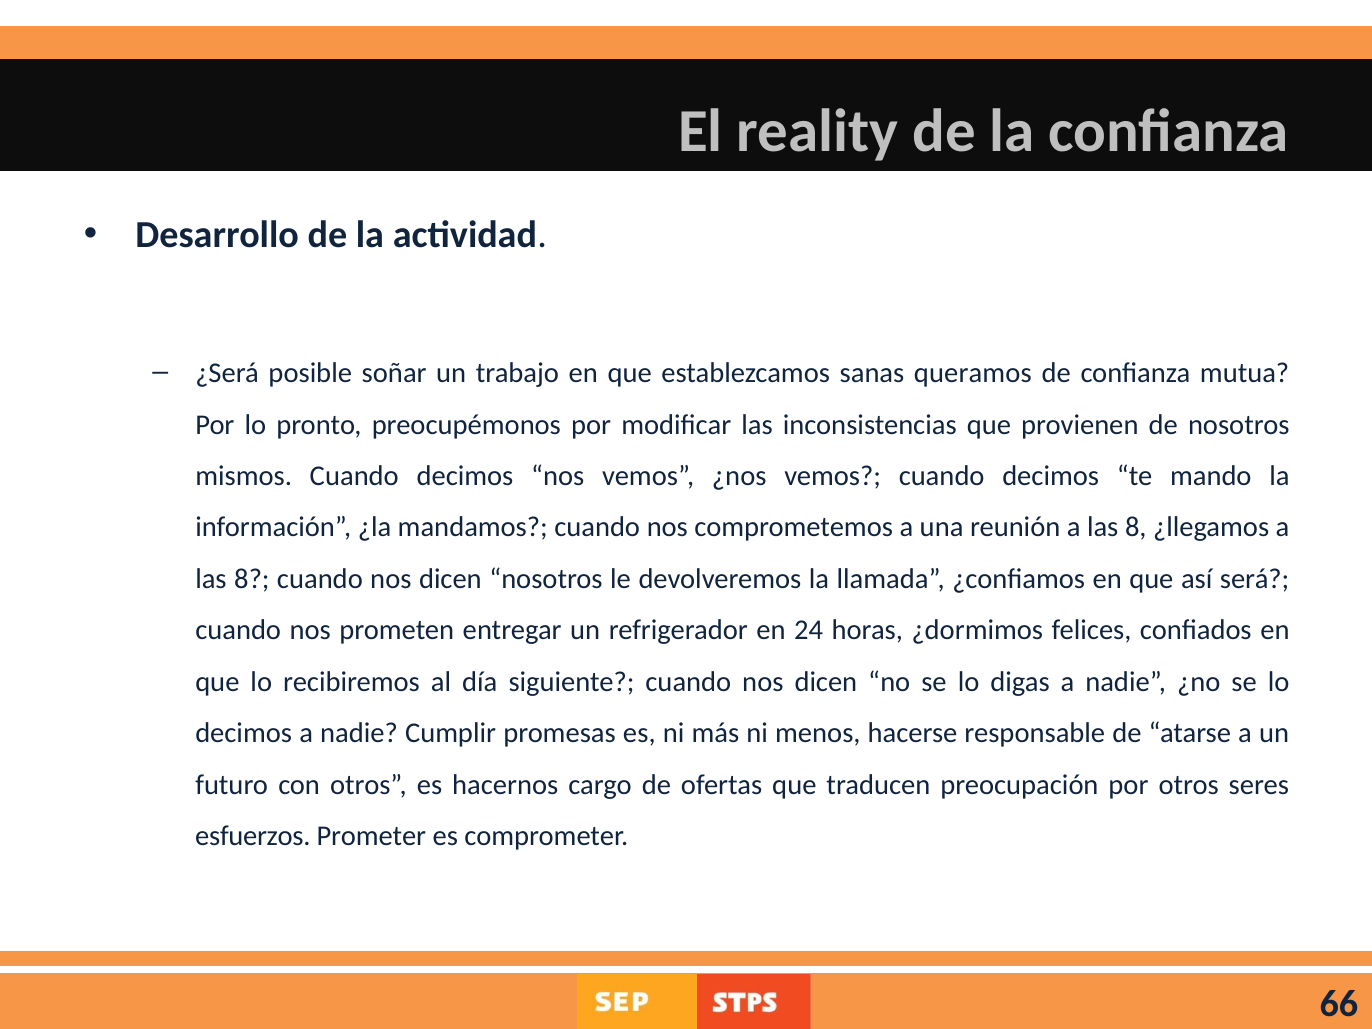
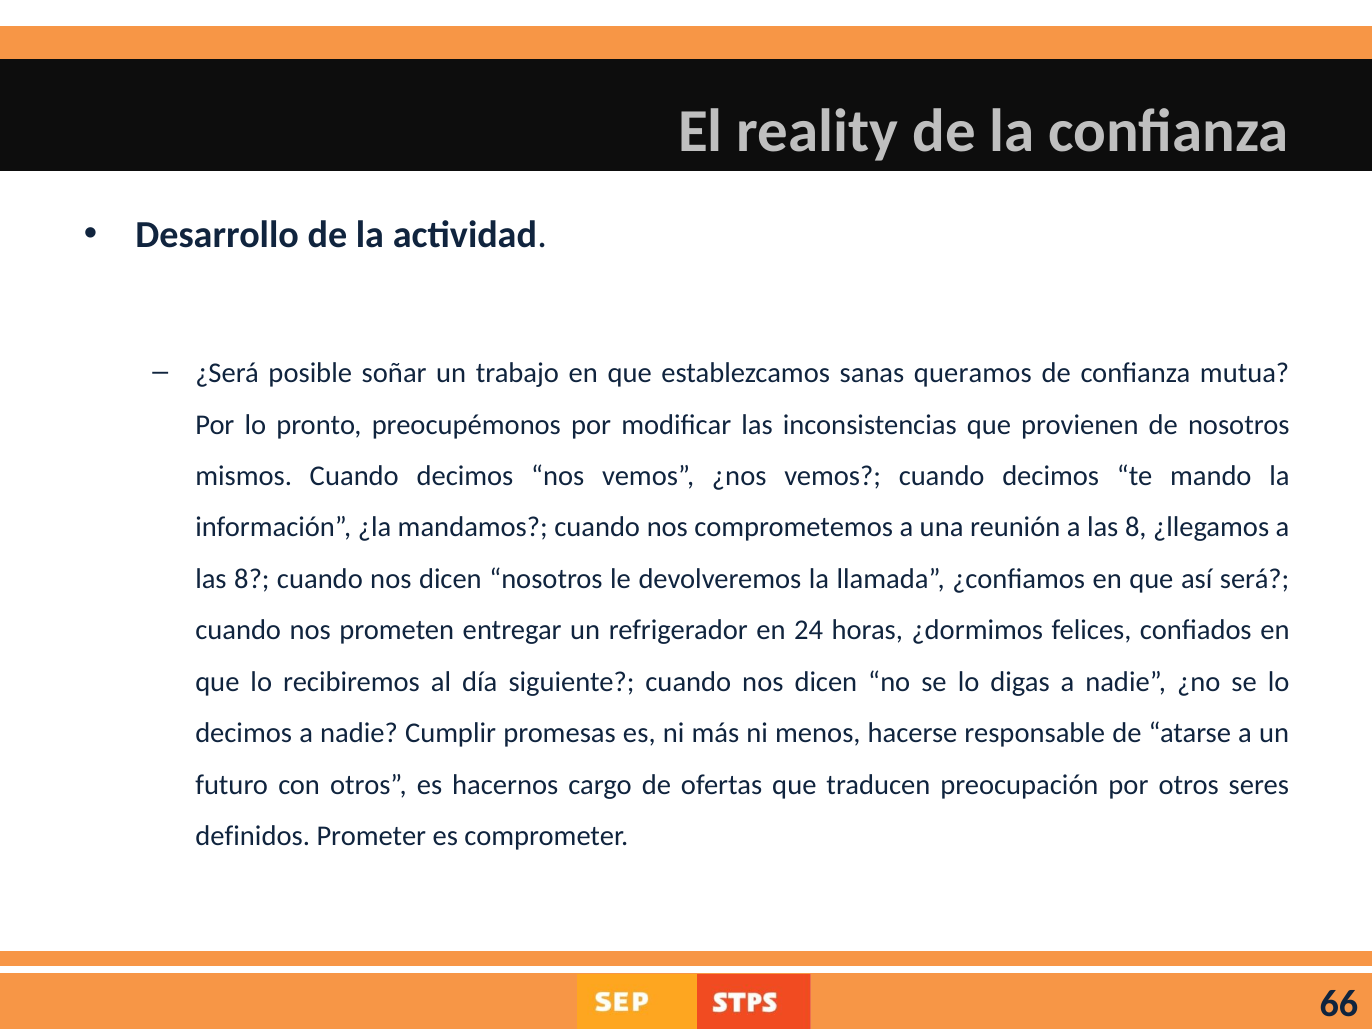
esfuerzos: esfuerzos -> definidos
